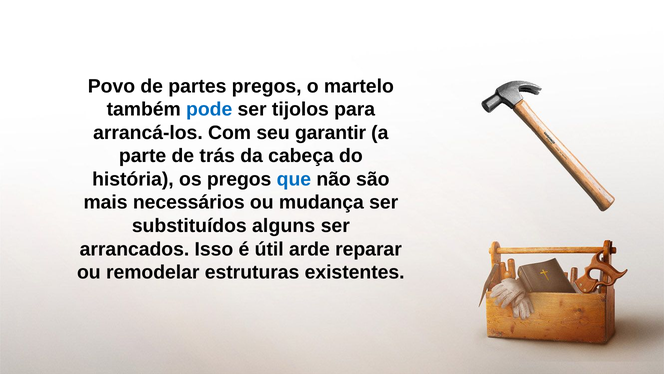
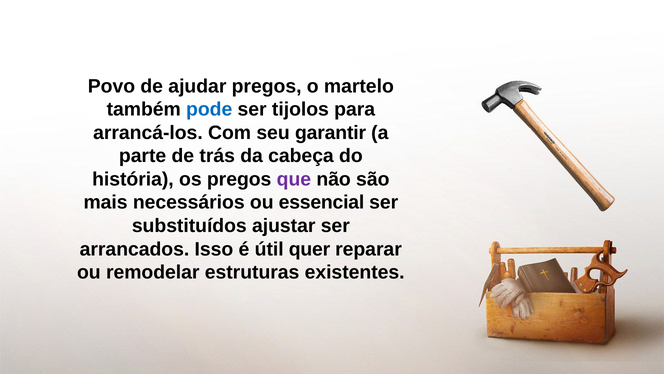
partes: partes -> ajudar
que colour: blue -> purple
mudança: mudança -> essencial
alguns: alguns -> ajustar
arde: arde -> quer
